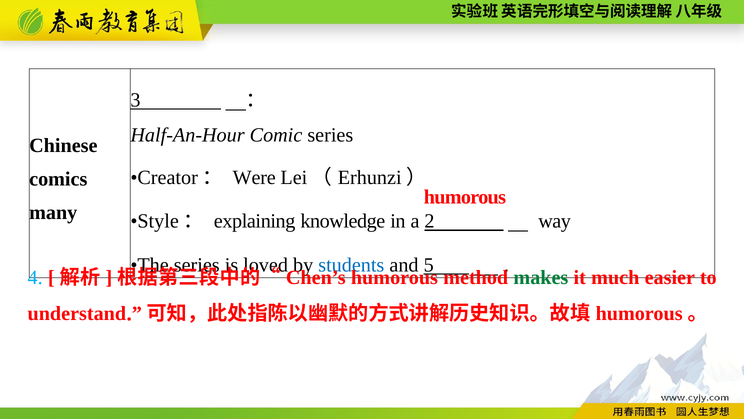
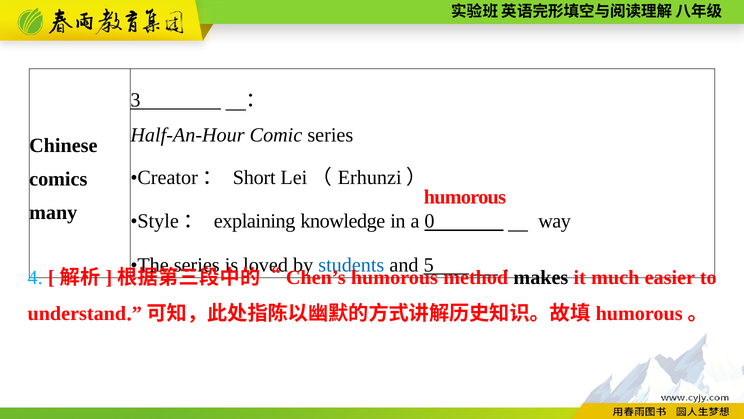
Were: Were -> Short
2: 2 -> 0
makes colour: green -> black
